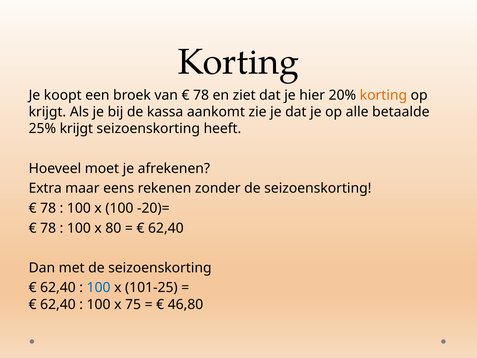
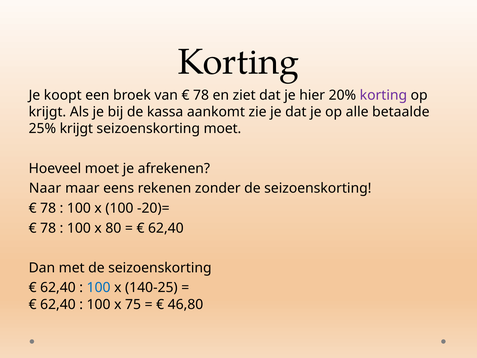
korting at (383, 95) colour: orange -> purple
seizoenskorting heeft: heeft -> moet
Extra: Extra -> Naar
101-25: 101-25 -> 140-25
